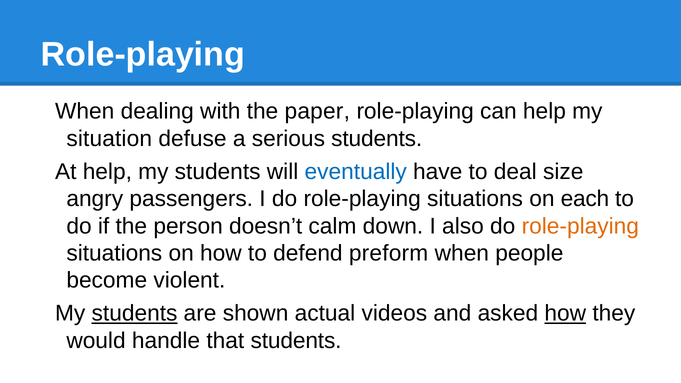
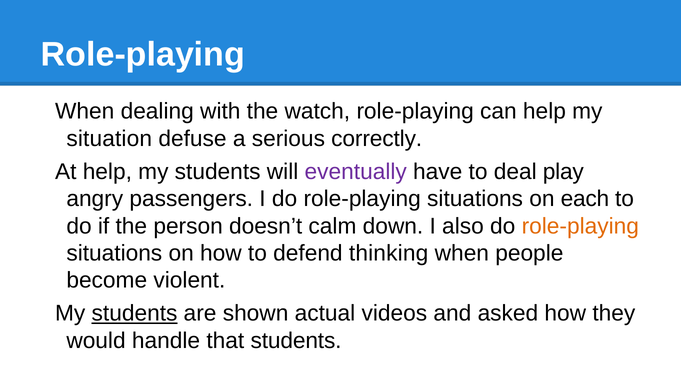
paper: paper -> watch
serious students: students -> correctly
eventually colour: blue -> purple
size: size -> play
preform: preform -> thinking
how at (565, 313) underline: present -> none
